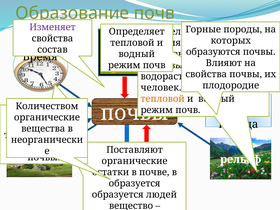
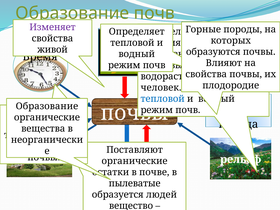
состав: состав -> живой
тепловой at (163, 99) colour: orange -> blue
Количеством at (47, 106): Количеством -> Образование
образуется at (135, 183): образуется -> пылеватые
